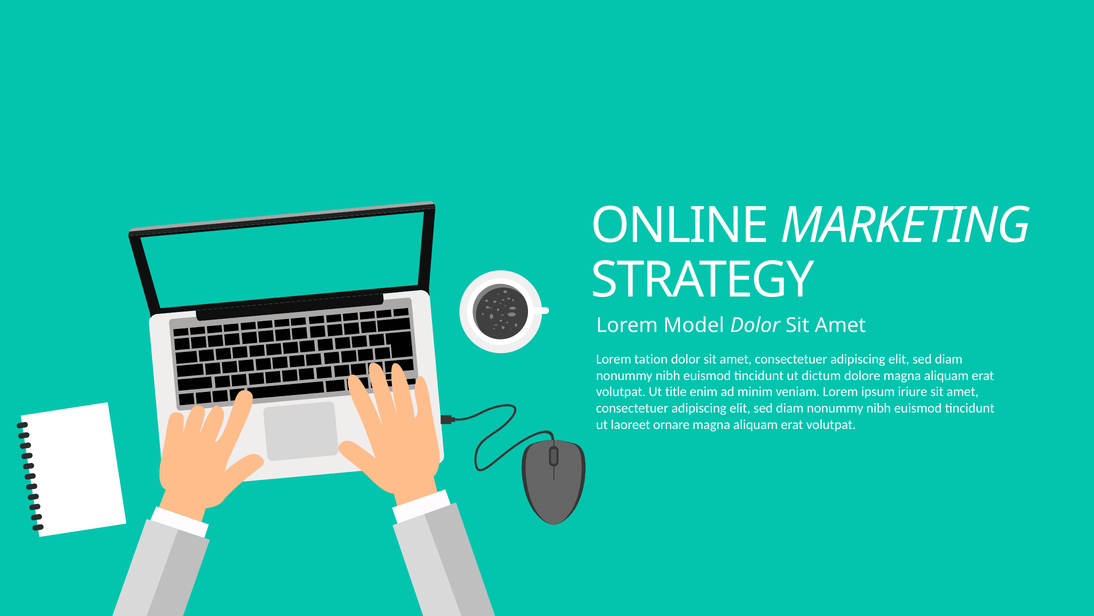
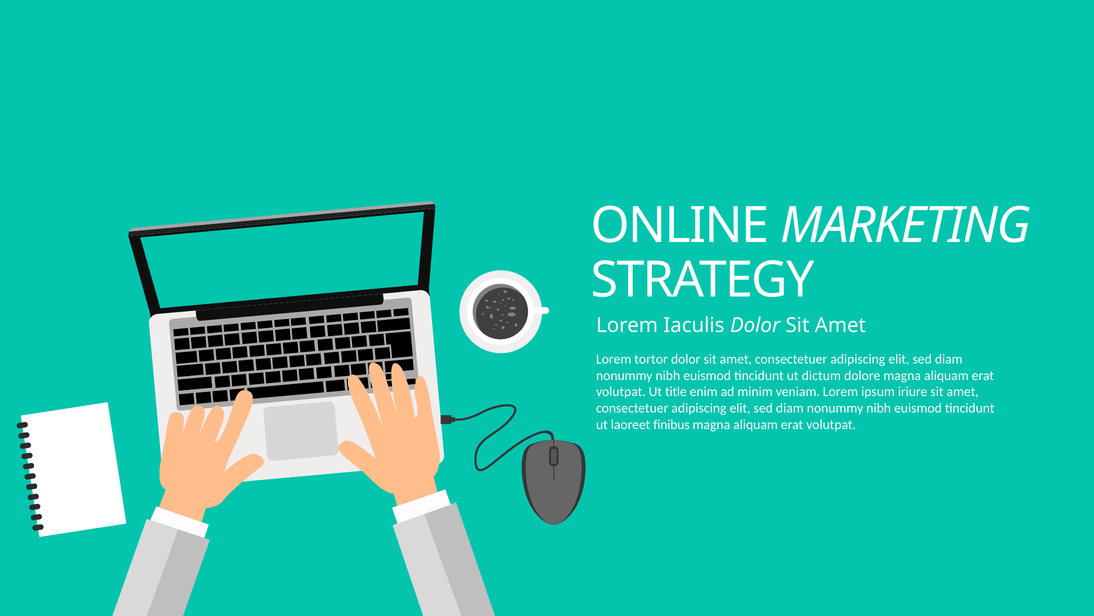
Model: Model -> Iaculis
tation: tation -> tortor
ornare: ornare -> finibus
